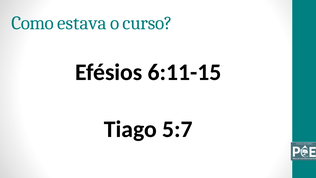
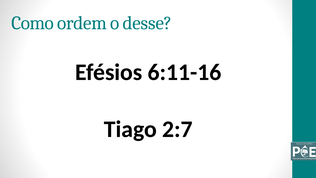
estava: estava -> ordem
curso: curso -> desse
6:11-15: 6:11-15 -> 6:11-16
5:7: 5:7 -> 2:7
